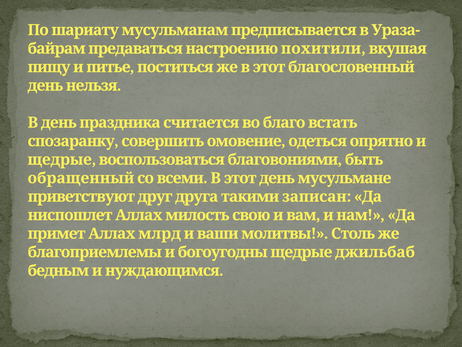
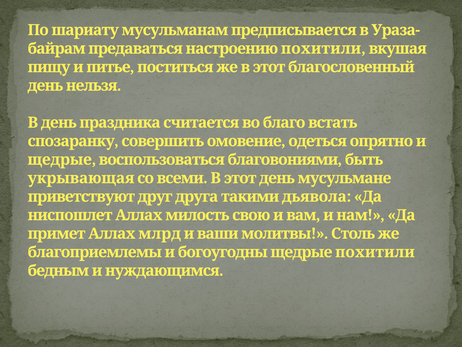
обращенный: обращенный -> укрывающая
записан: записан -> дьявола
щедрые джильбаб: джильбаб -> похитили
